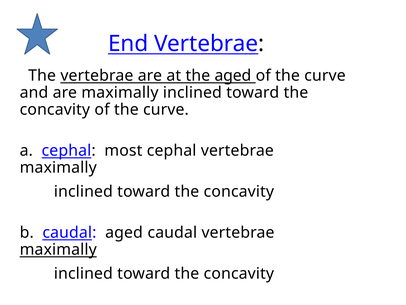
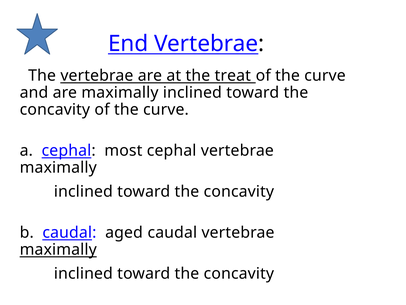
the aged: aged -> treat
